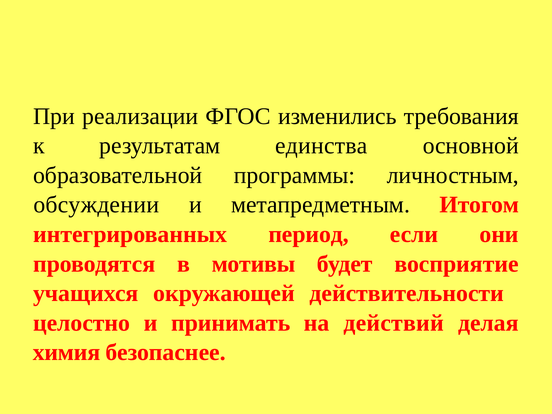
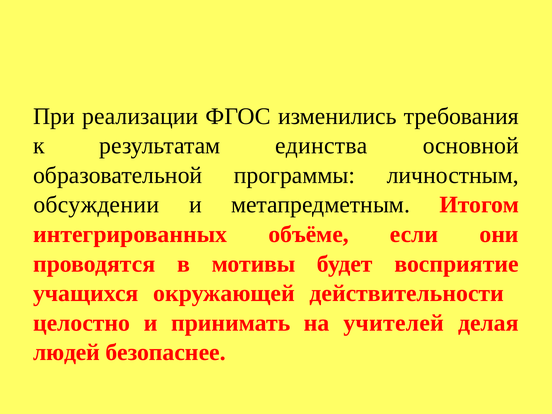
период: период -> объёме
действий: действий -> учителей
химия: химия -> людей
